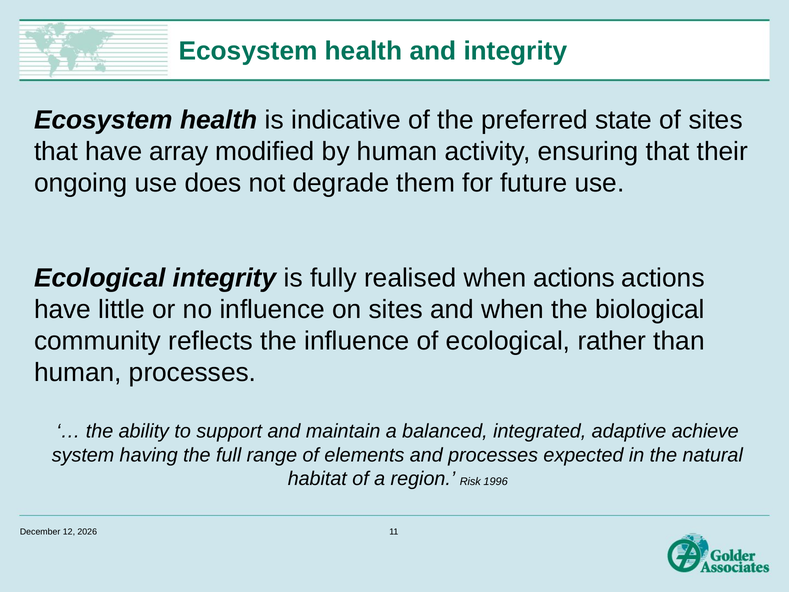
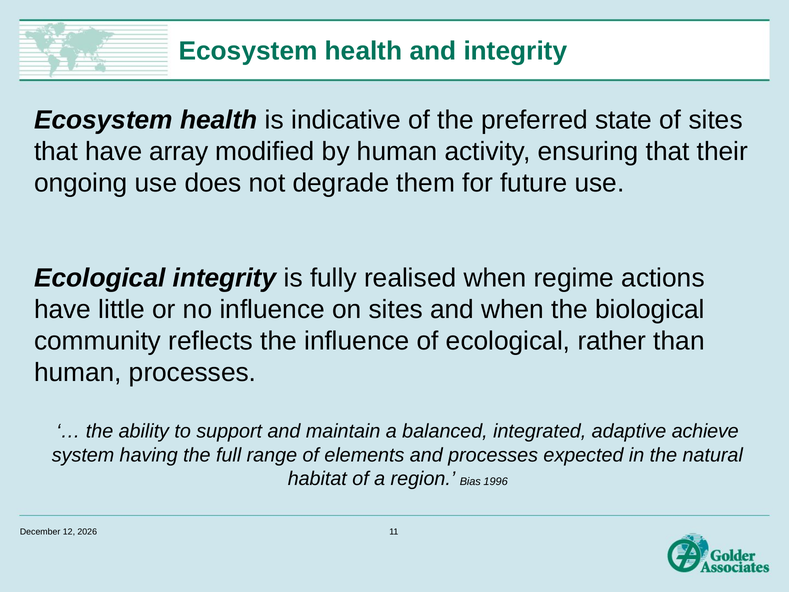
when actions: actions -> regime
Risk: Risk -> Bias
